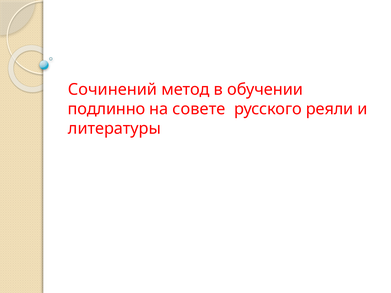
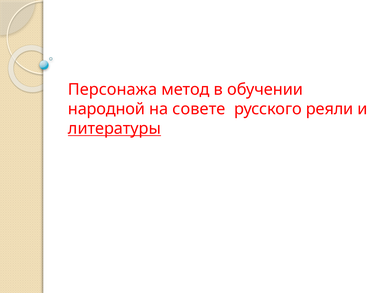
Сочинений: Сочинений -> Персонажа
подлинно: подлинно -> народной
литературы underline: none -> present
